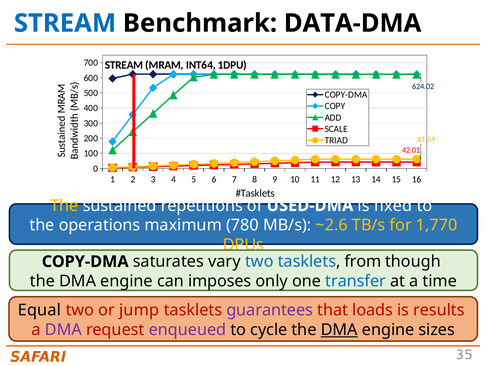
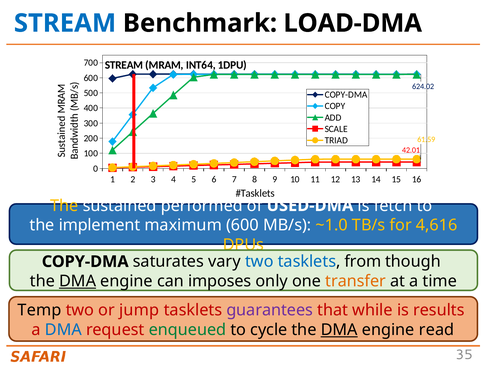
DATA-DMA: DATA-DMA -> LOAD-DMA
repetitions: repetitions -> performed
fixed: fixed -> fetch
operations: operations -> implement
maximum 780: 780 -> 600
~2.6: ~2.6 -> ~1.0
1,770: 1,770 -> 4,616
DMA at (78, 281) underline: none -> present
transfer colour: blue -> orange
Equal: Equal -> Temp
loads: loads -> while
DMA at (63, 329) colour: purple -> blue
enqueued colour: purple -> green
sizes: sizes -> read
